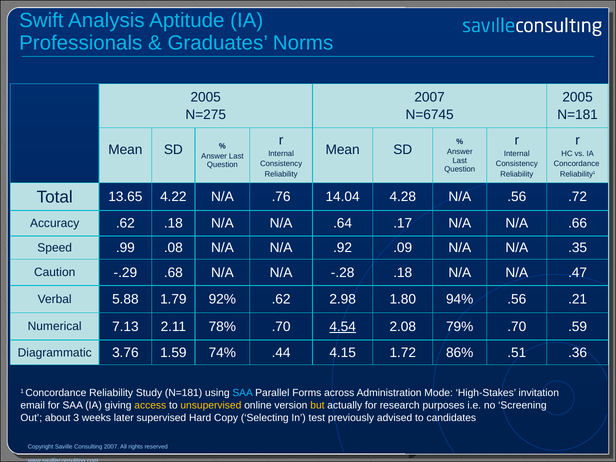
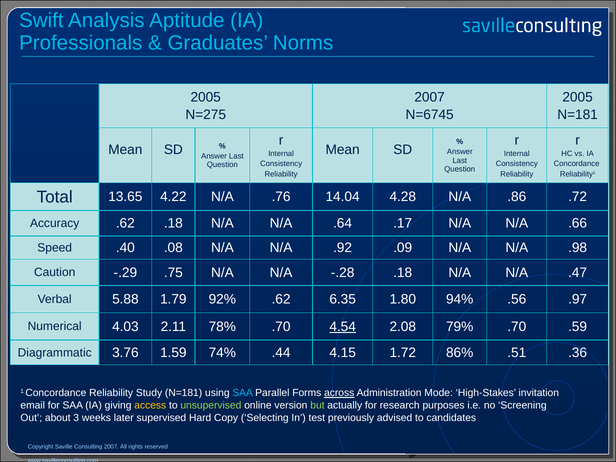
N/A .56: .56 -> .86
.99: .99 -> .40
.35: .35 -> .98
.68: .68 -> .75
2.98: 2.98 -> 6.35
.21: .21 -> .97
7.13: 7.13 -> 4.03
across underline: none -> present
unsupervised colour: yellow -> light green
but colour: yellow -> light green
